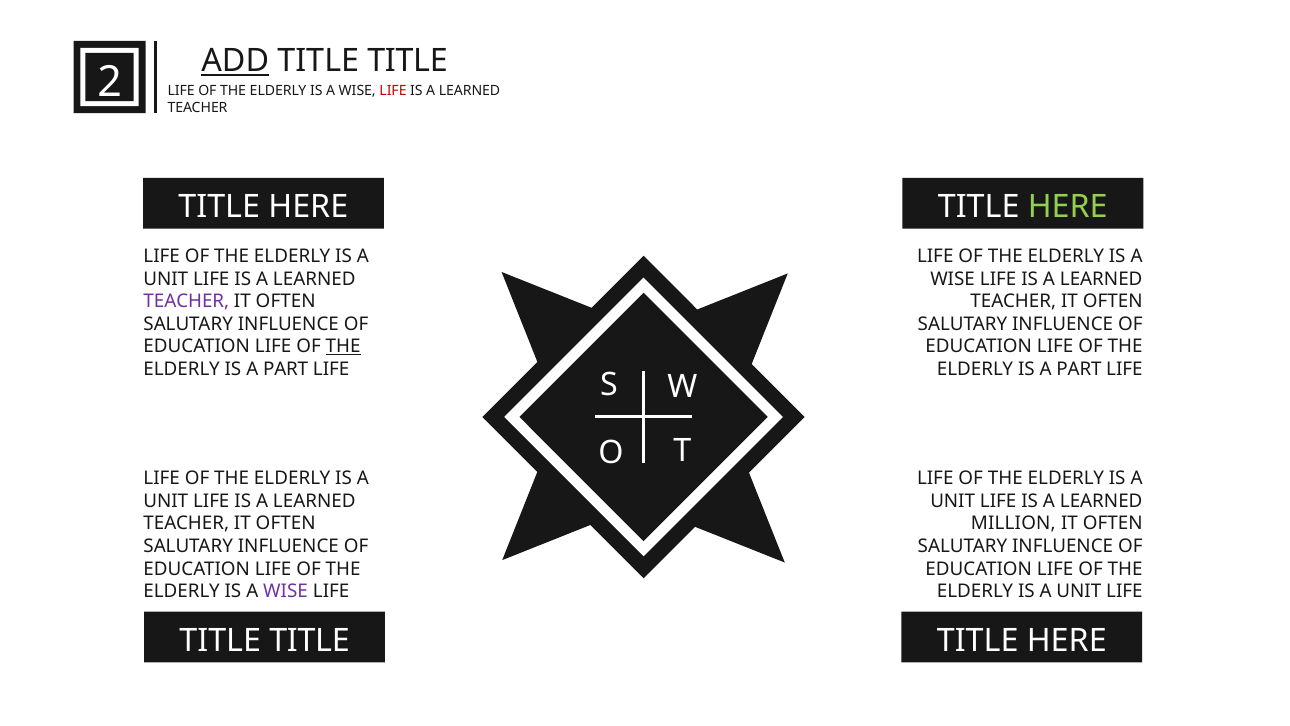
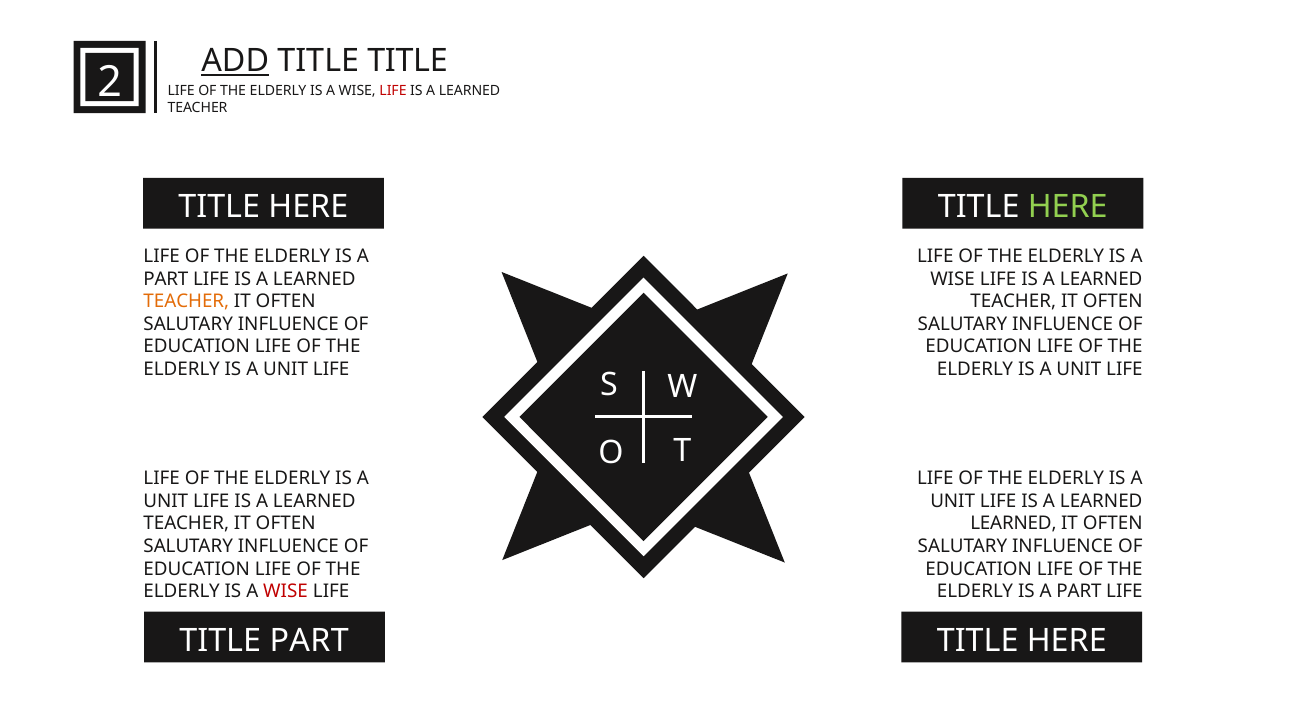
UNIT at (166, 279): UNIT -> PART
TEACHER at (186, 301) colour: purple -> orange
THE at (343, 346) underline: present -> none
PART at (286, 369): PART -> UNIT
PART at (1079, 369): PART -> UNIT
MILLION at (1013, 523): MILLION -> LEARNED
WISE at (286, 591) colour: purple -> red
UNIT at (1079, 591): UNIT -> PART
TITLE at (310, 640): TITLE -> PART
